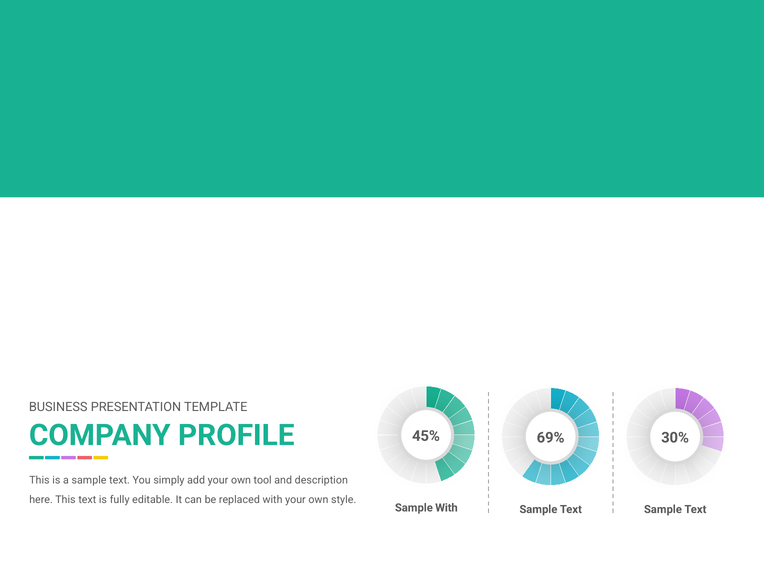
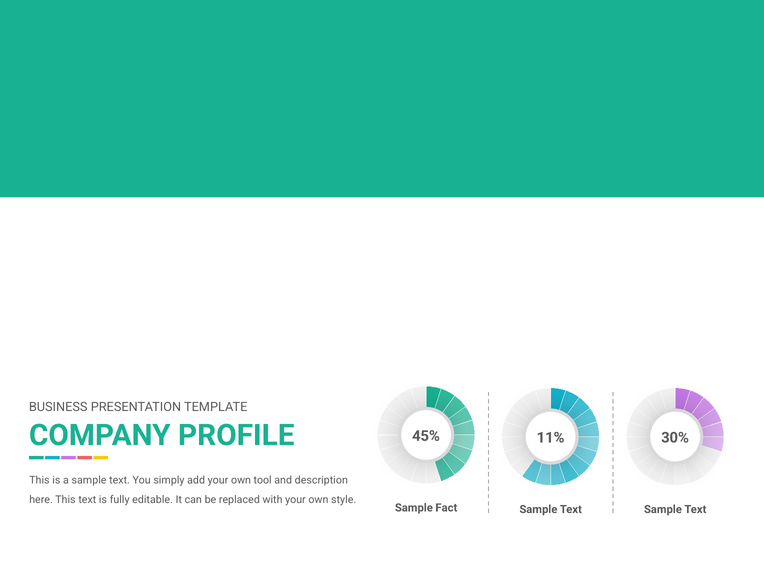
69%: 69% -> 11%
Sample With: With -> Fact
